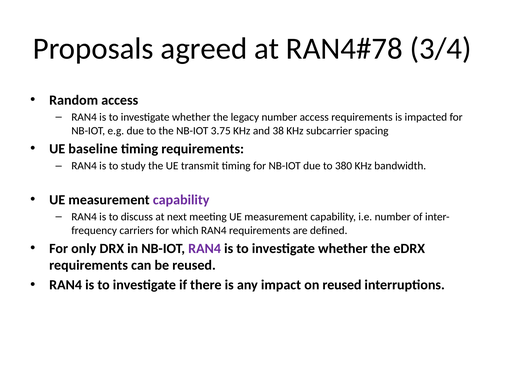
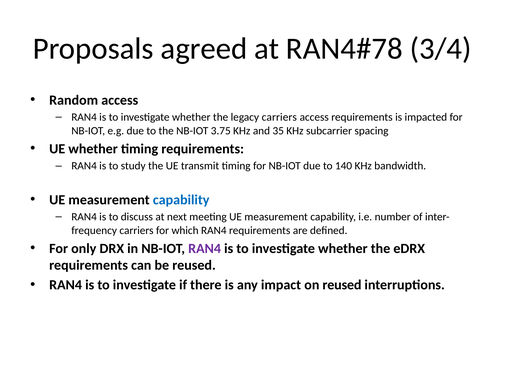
legacy number: number -> carriers
38: 38 -> 35
UE baseline: baseline -> whether
380: 380 -> 140
capability at (181, 200) colour: purple -> blue
